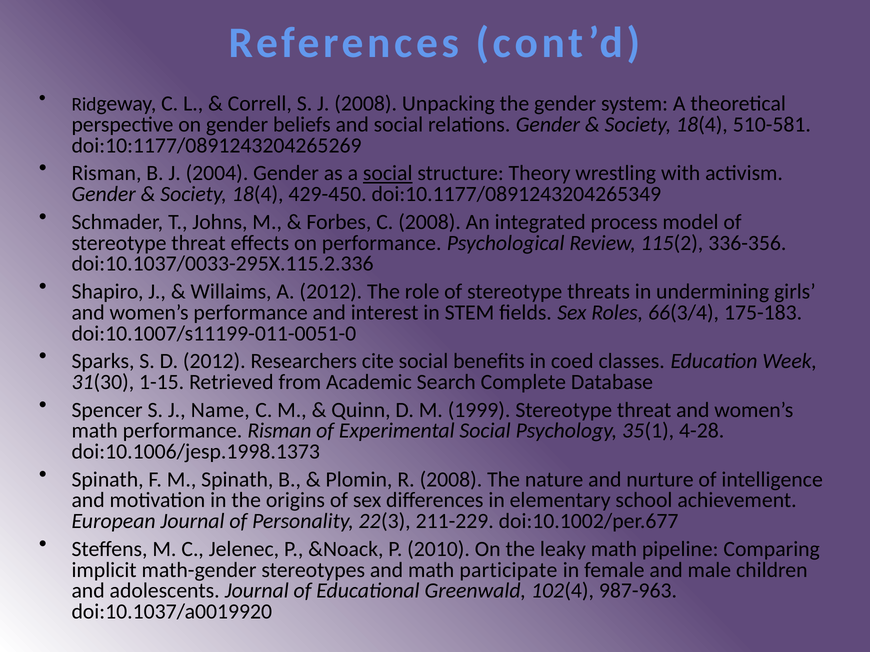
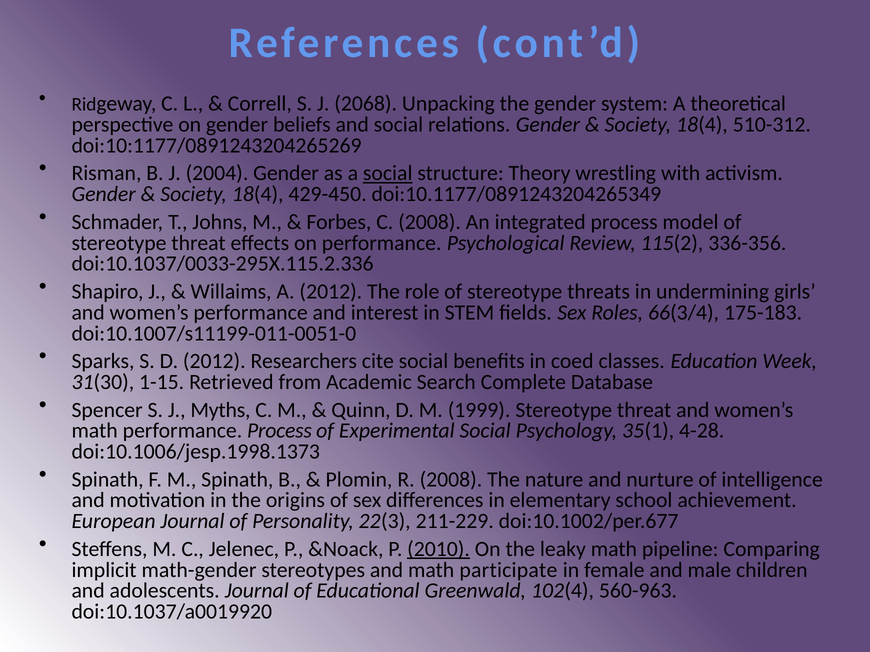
J 2008: 2008 -> 2068
510-581: 510-581 -> 510-312
Name: Name -> Myths
performance Risman: Risman -> Process
2010 underline: none -> present
987-963: 987-963 -> 560-963
